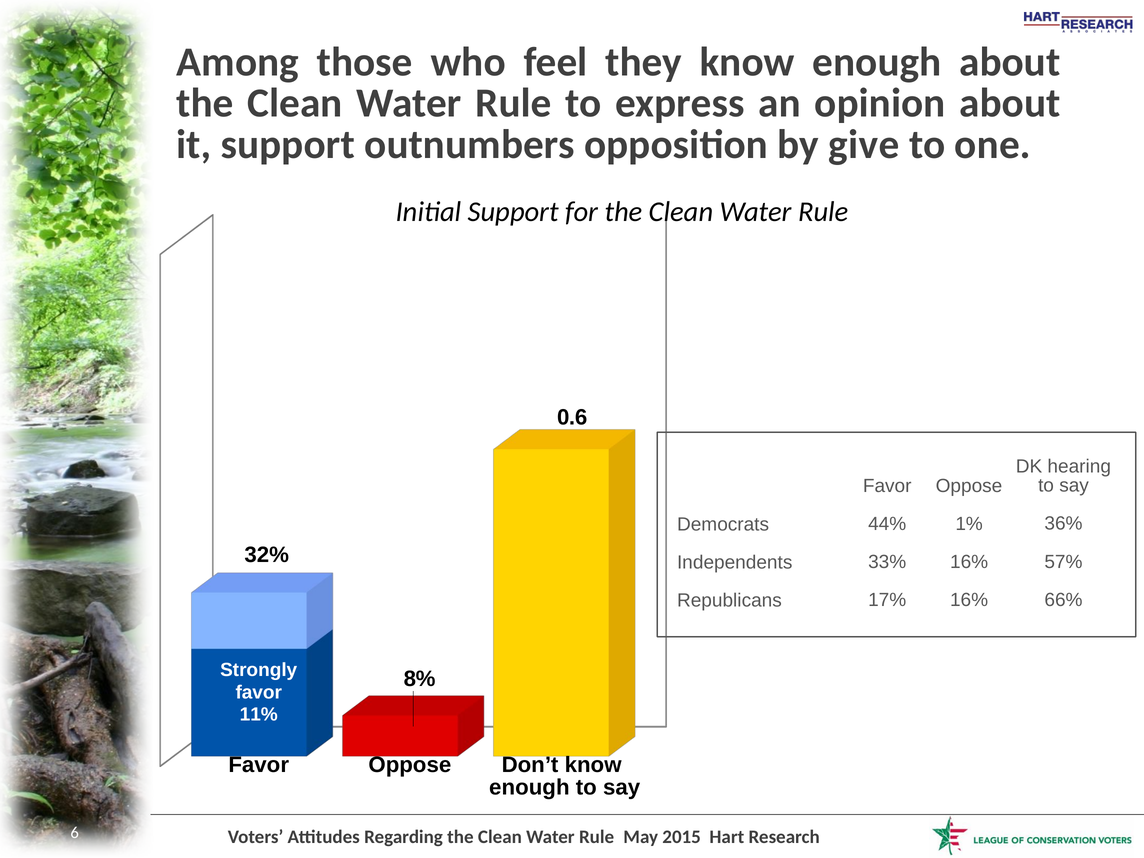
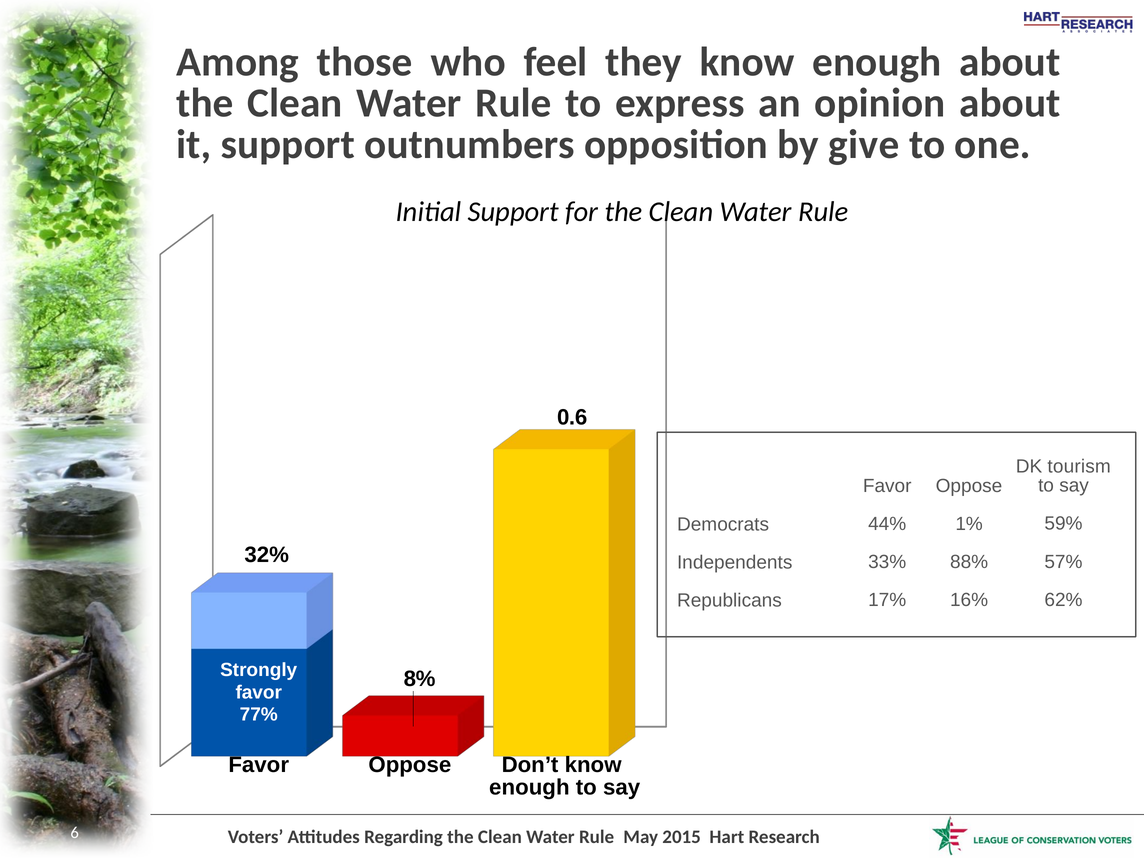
hearing: hearing -> tourism
36%: 36% -> 59%
16% at (969, 562): 16% -> 88%
66%: 66% -> 62%
11%: 11% -> 77%
